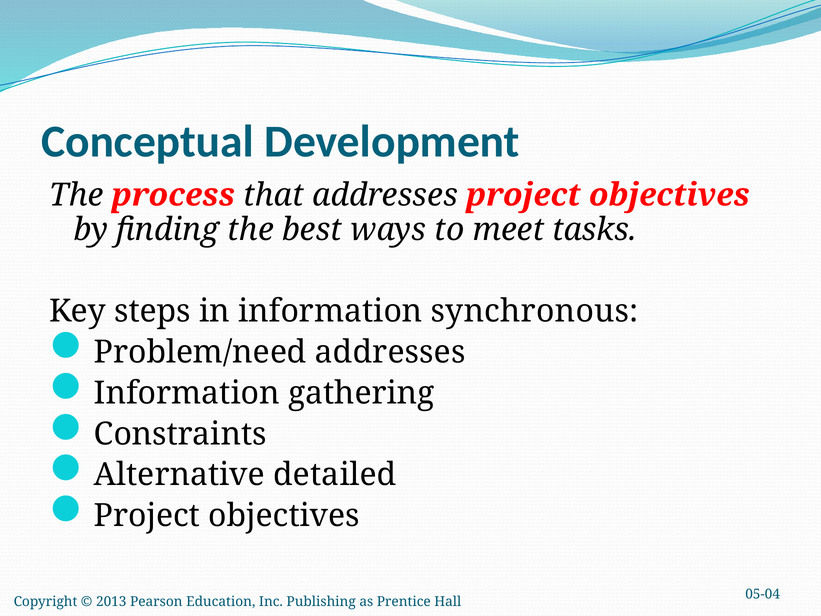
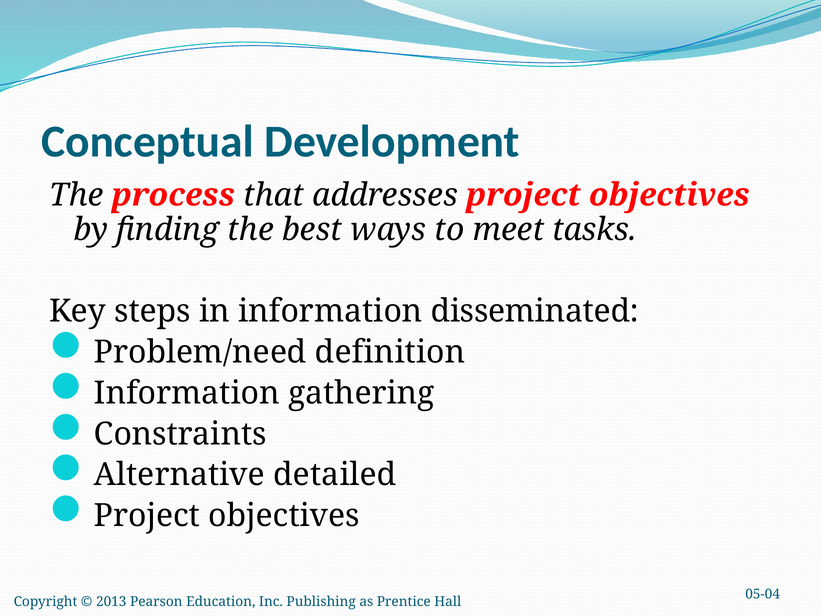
synchronous: synchronous -> disseminated
Problem/need addresses: addresses -> definition
